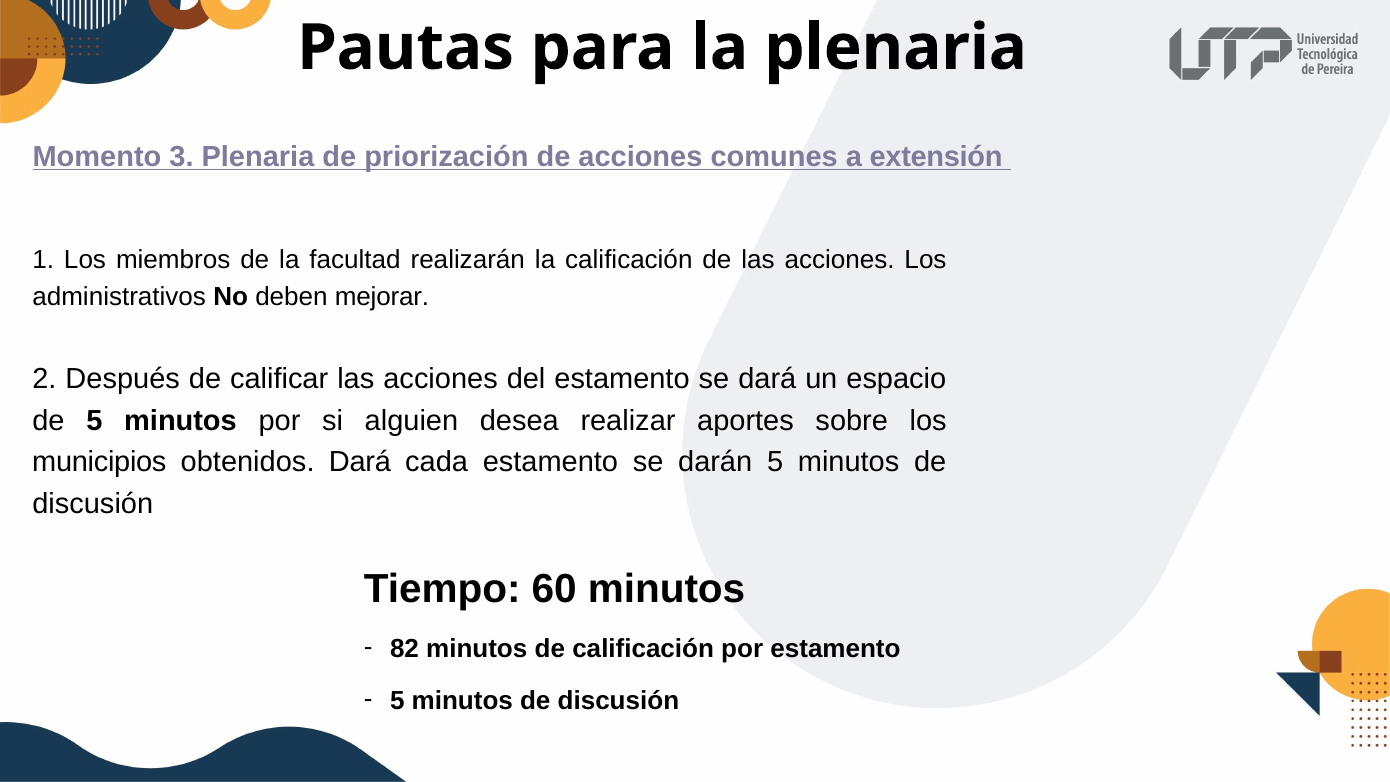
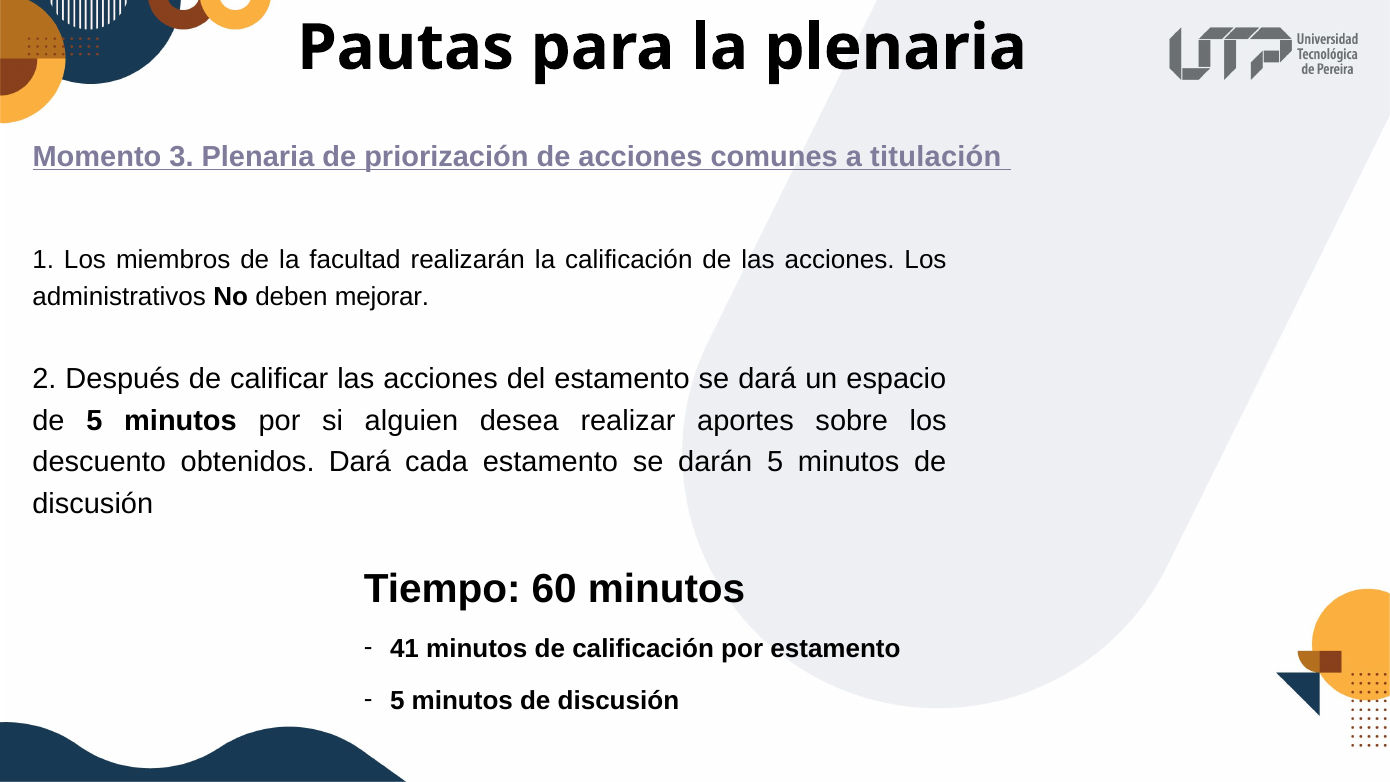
extensión: extensión -> titulación
municipios: municipios -> descuento
82: 82 -> 41
